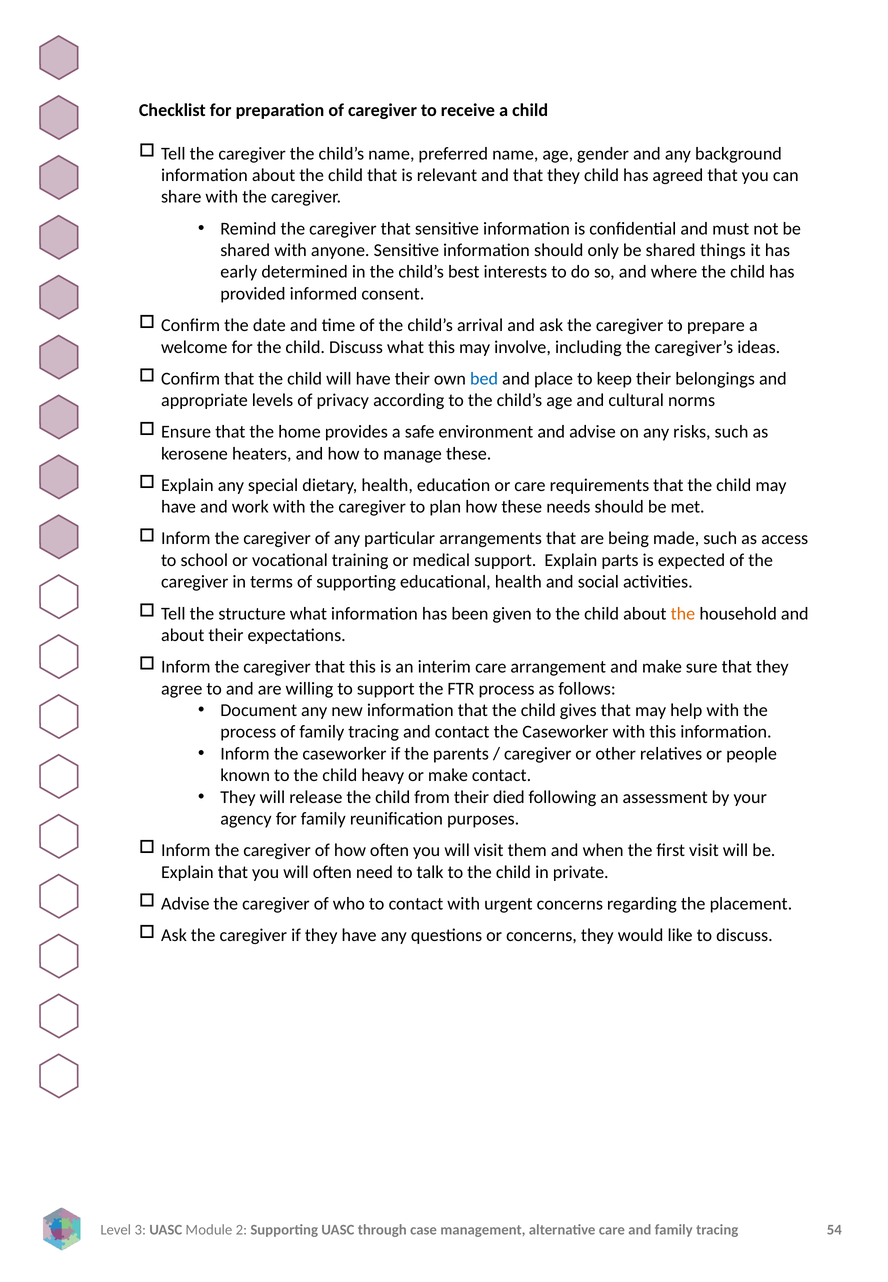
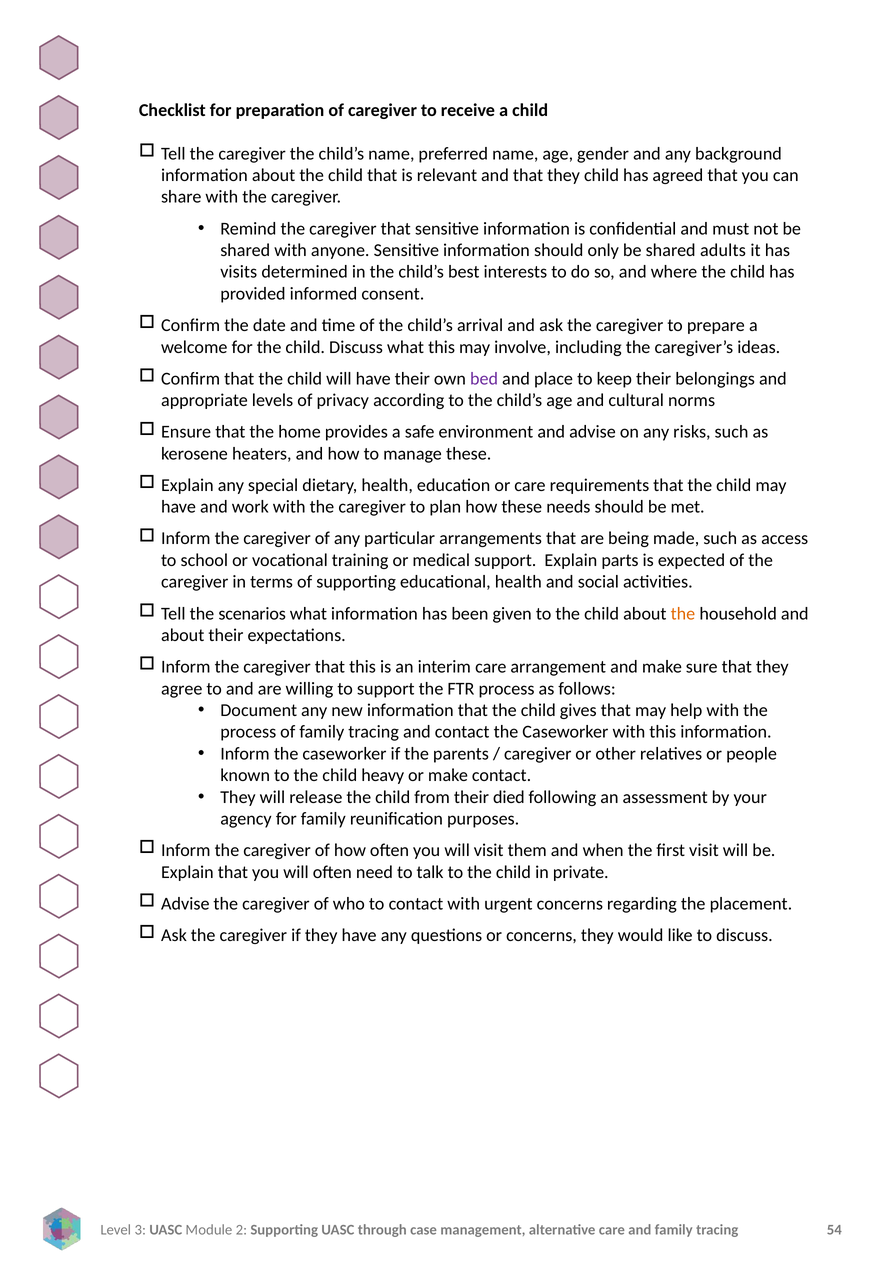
things: things -> adults
early: early -> visits
bed colour: blue -> purple
structure: structure -> scenarios
